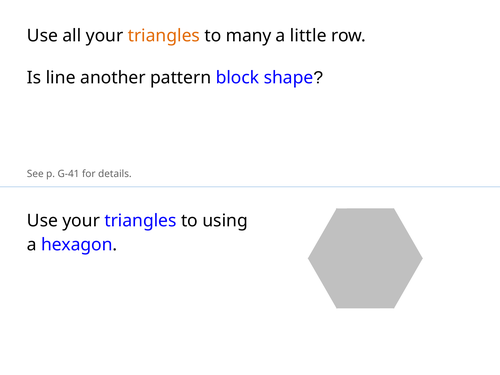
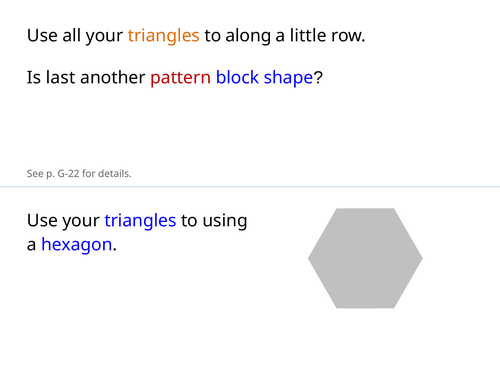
many: many -> along
line: line -> last
pattern colour: black -> red
G-41: G-41 -> G-22
